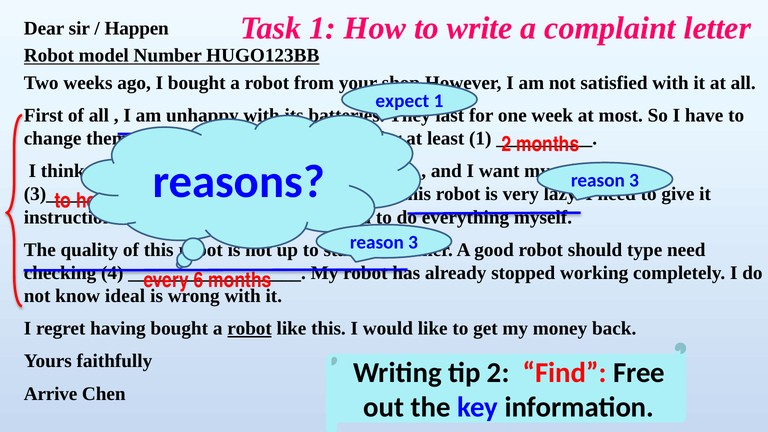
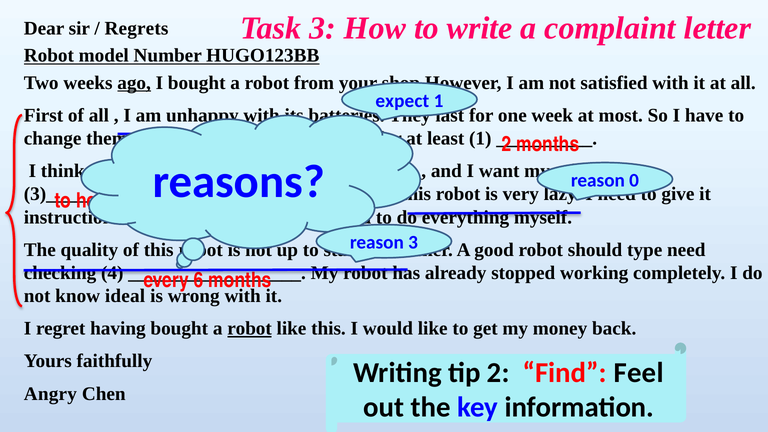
Task 1: 1 -> 3
Happen: Happen -> Regrets
ago underline: none -> present
3 at (634, 180): 3 -> 0
Free: Free -> Feel
Arrive: Arrive -> Angry
